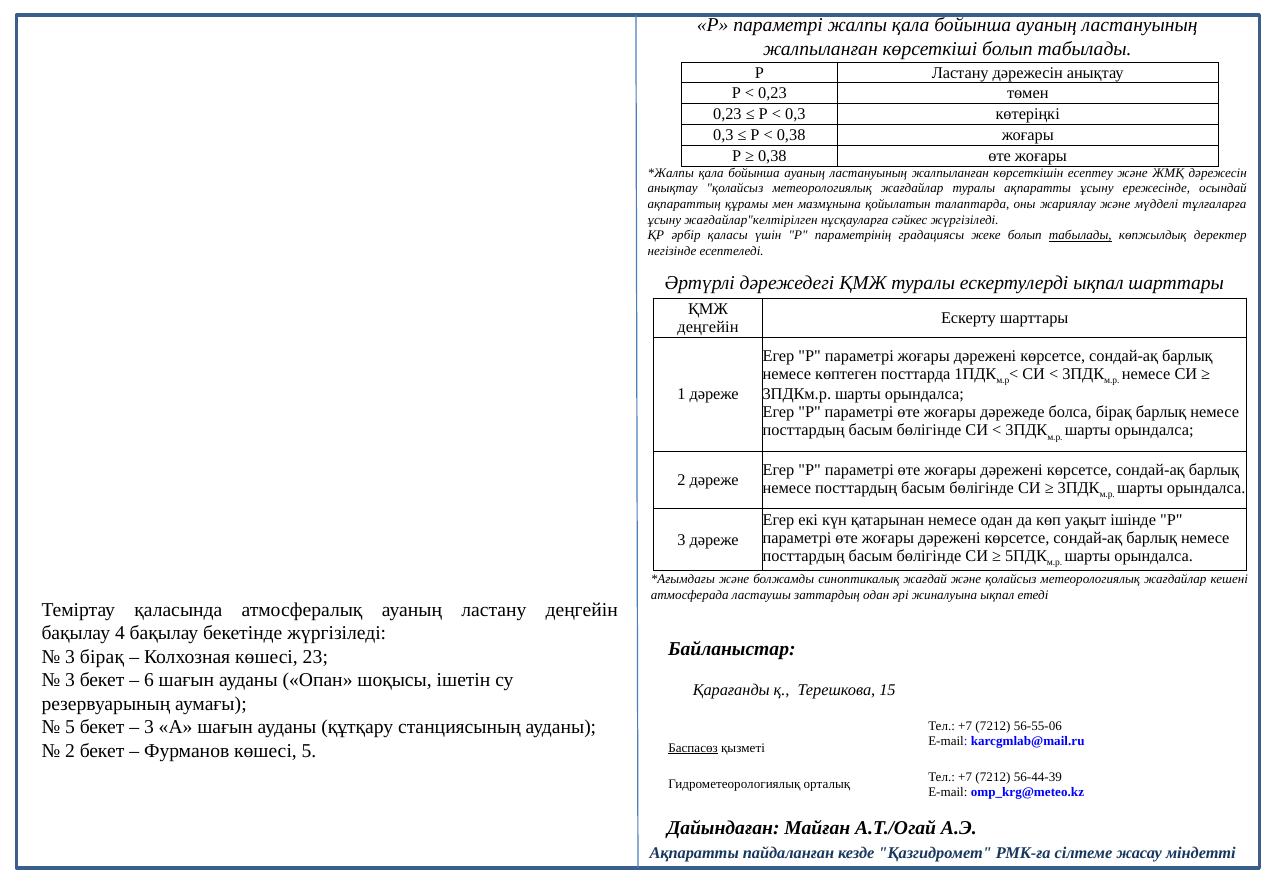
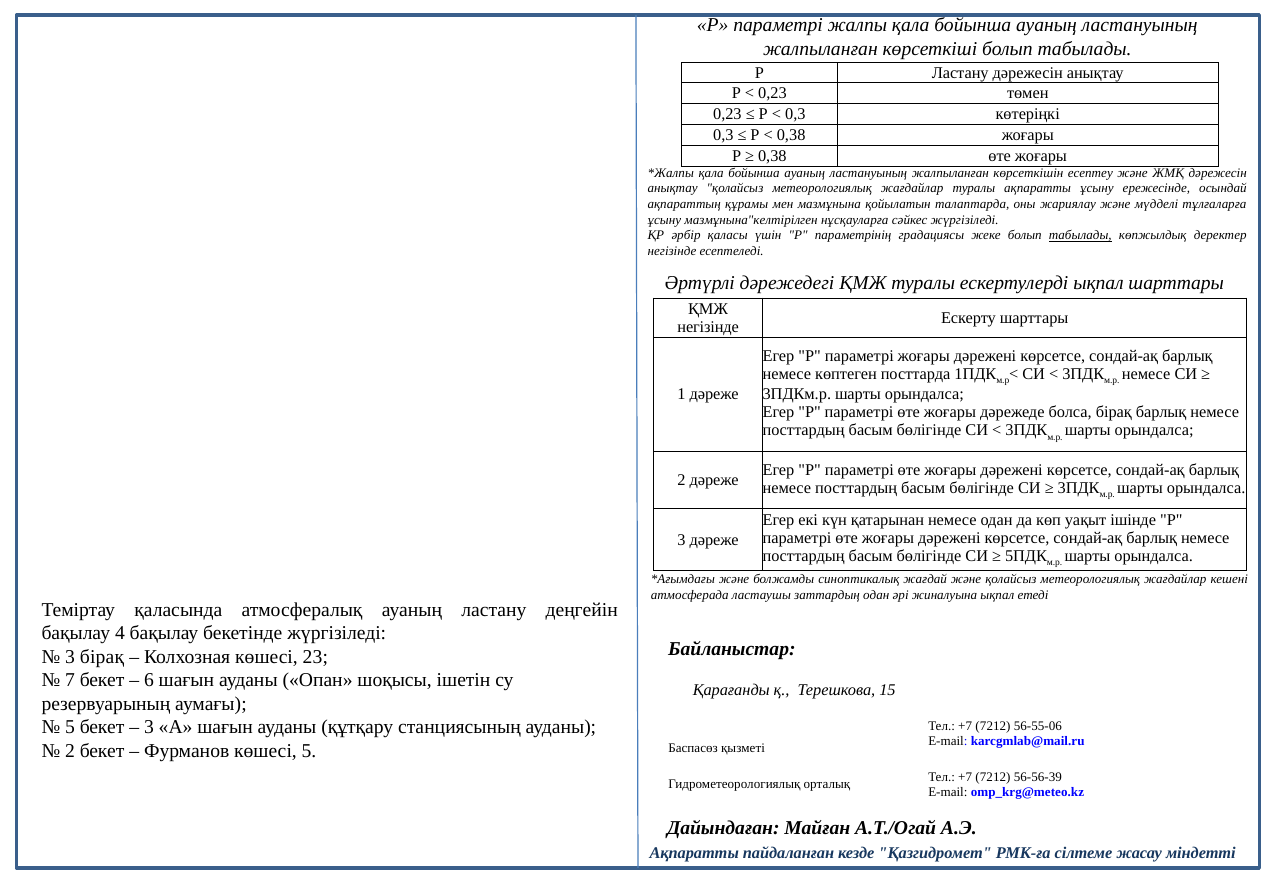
жағдайлар"келтірілген: жағдайлар"келтірілген -> мазмұнына"келтірілген
деңгейін at (708, 327): деңгейін -> негізінде
3 at (70, 680): 3 -> 7
Баспасөз underline: present -> none
56-44-39: 56-44-39 -> 56-56-39
